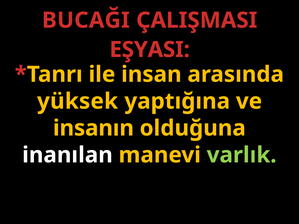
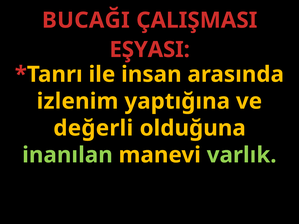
yüksek: yüksek -> izlenim
insanın: insanın -> değerli
inanılan colour: white -> light green
